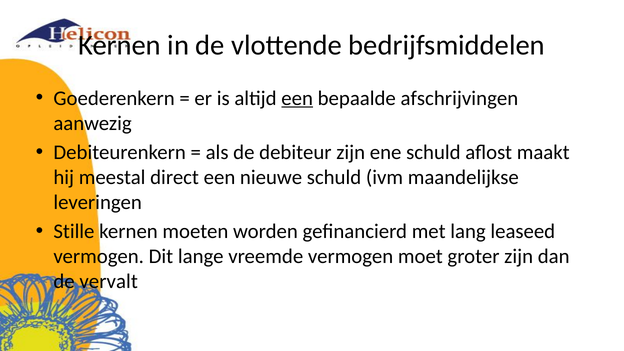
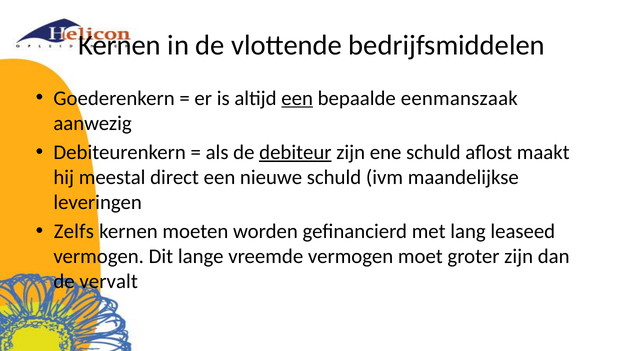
afschrijvingen: afschrijvingen -> eenmanszaak
debiteur underline: none -> present
Stille: Stille -> Zelfs
